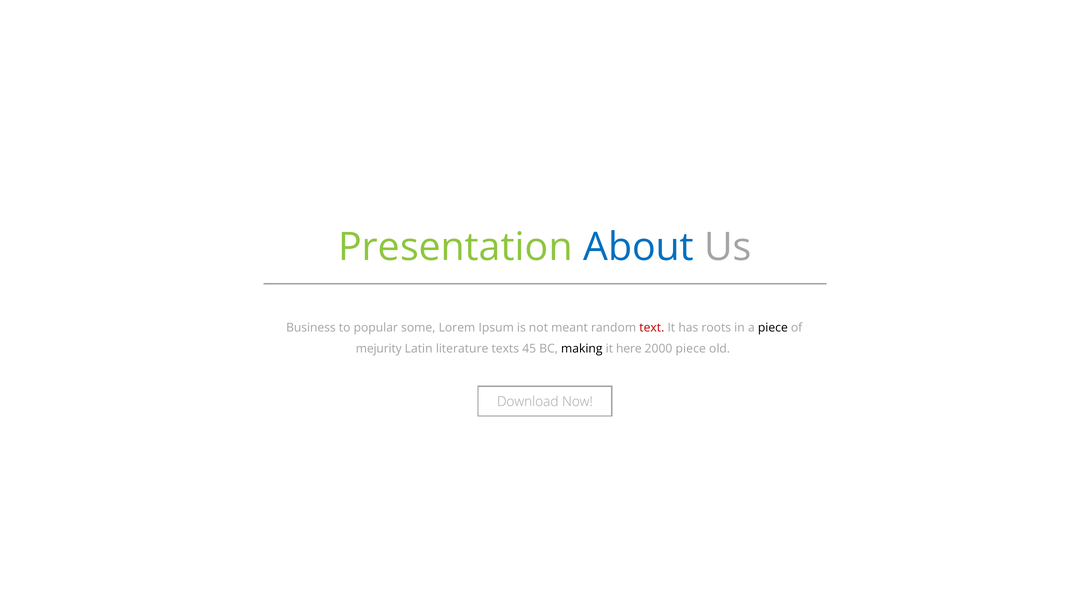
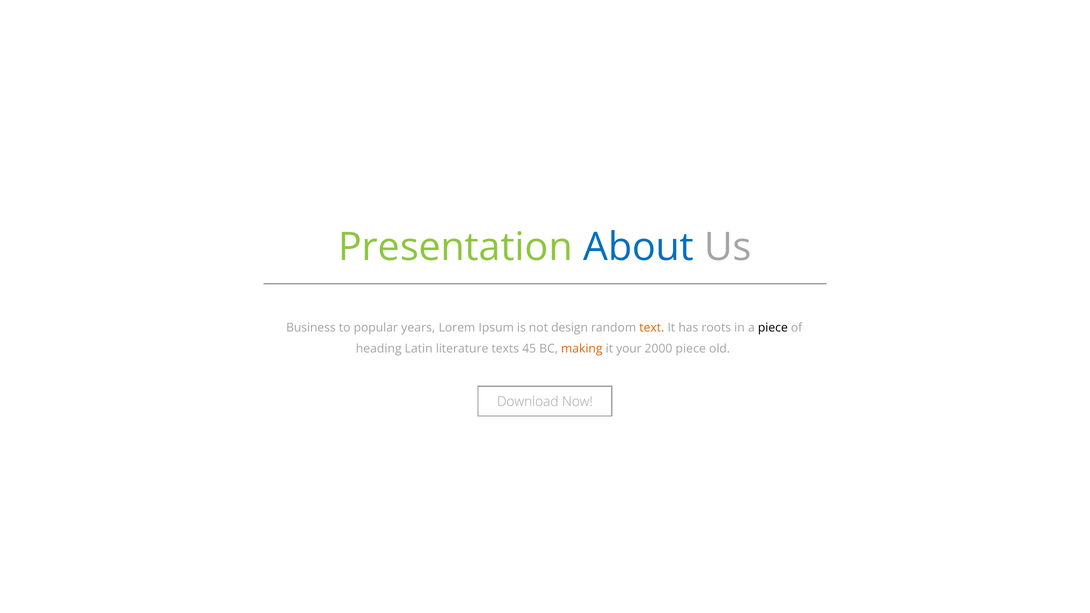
some: some -> years
meant: meant -> design
text colour: red -> orange
mejurity: mejurity -> heading
making colour: black -> orange
here: here -> your
